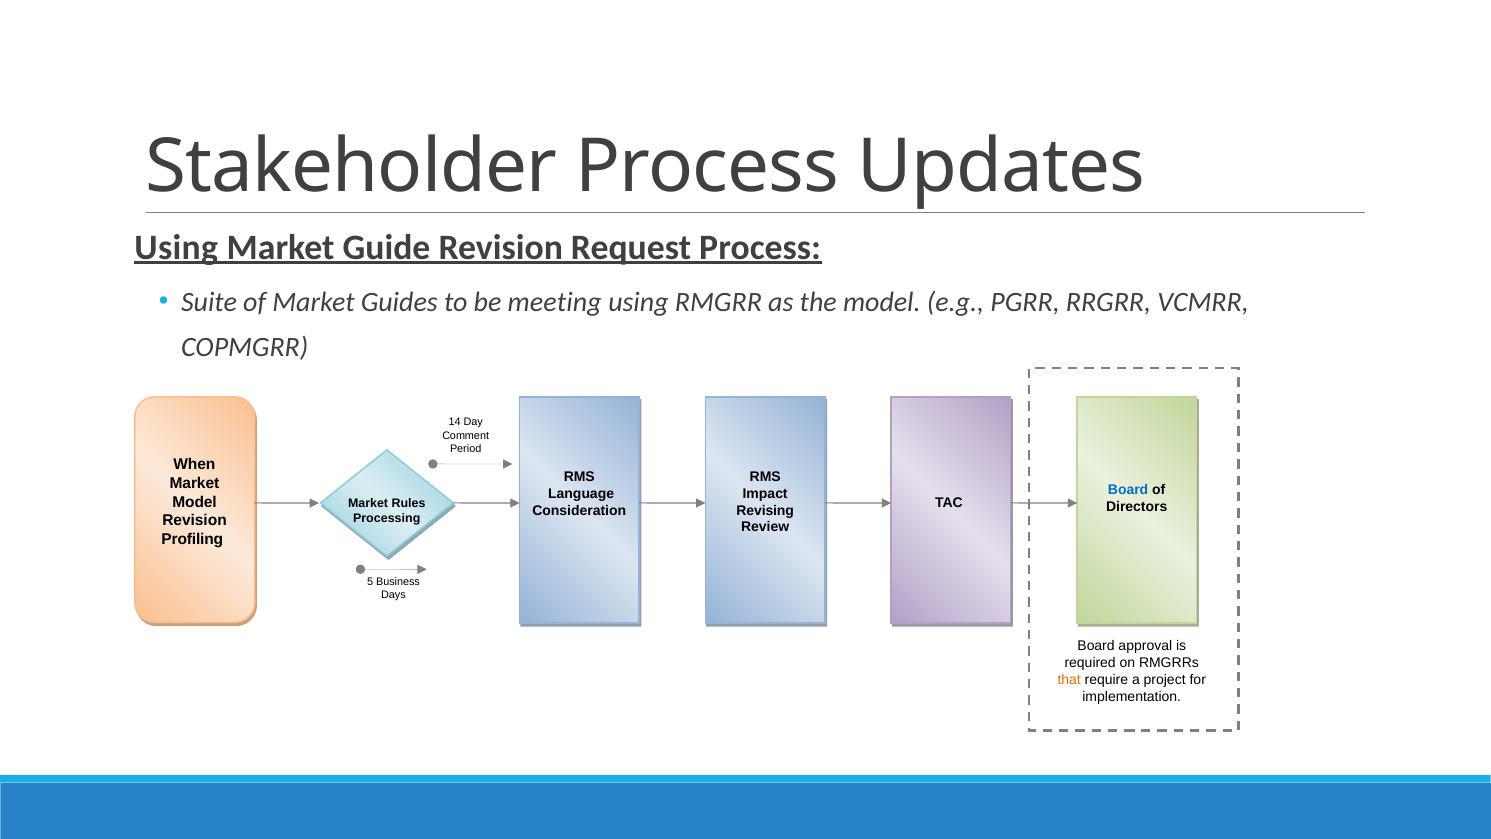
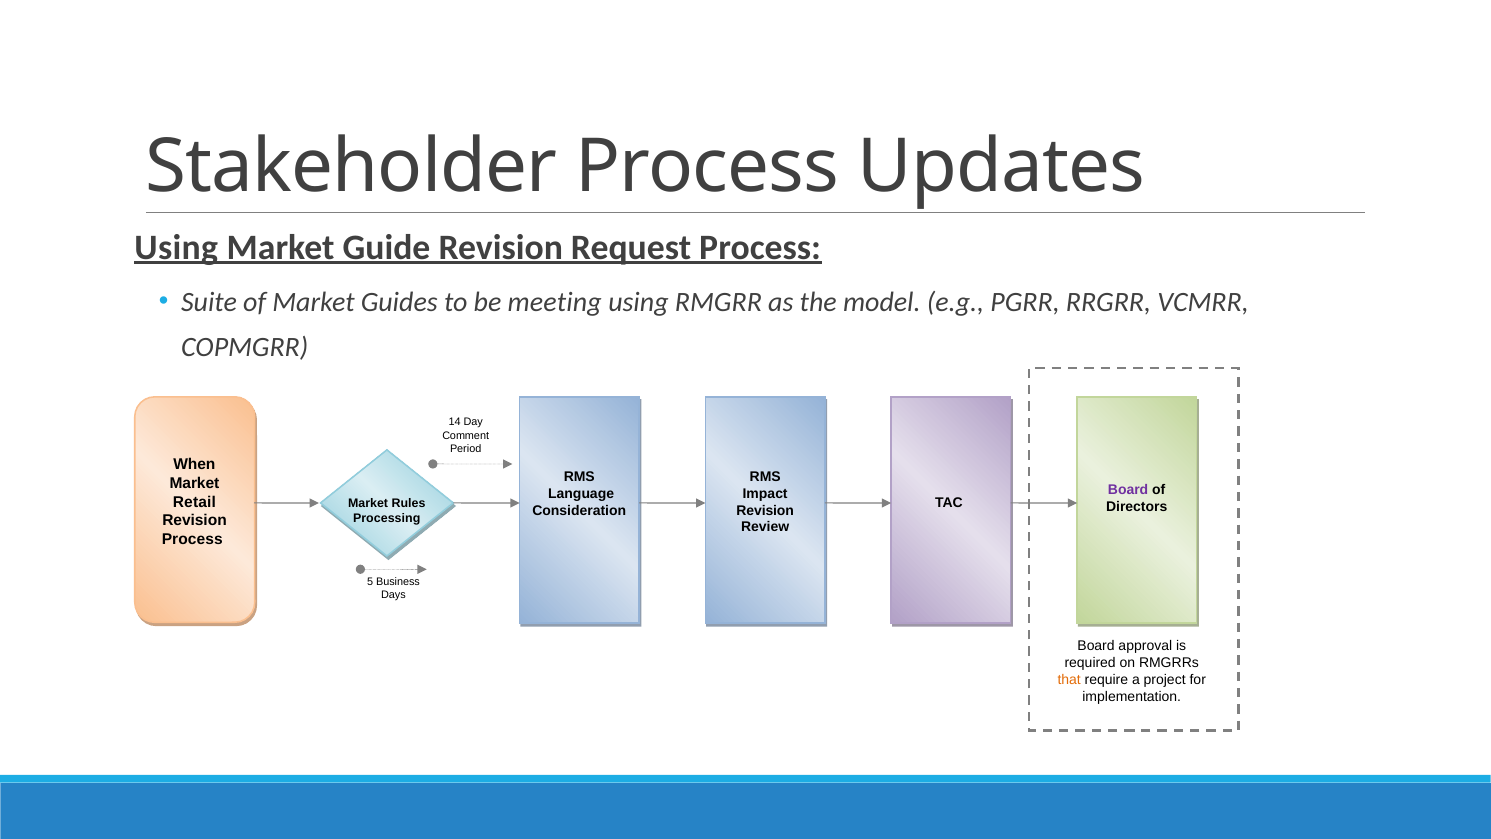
Board at (1128, 490) colour: blue -> purple
Model at (195, 502): Model -> Retail
Revising at (765, 510): Revising -> Revision
Profiling at (192, 539): Profiling -> Process
